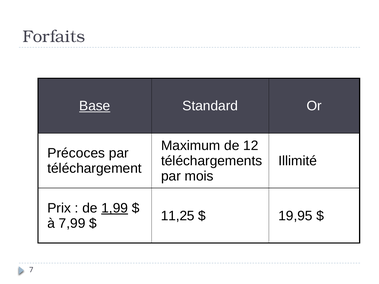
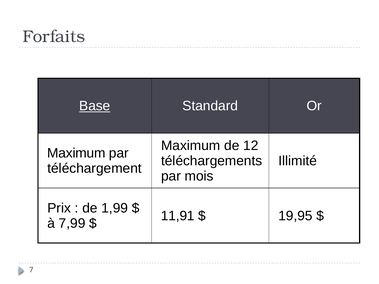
Précoces at (76, 153): Précoces -> Maximum
1,99 underline: present -> none
11,25: 11,25 -> 11,91
